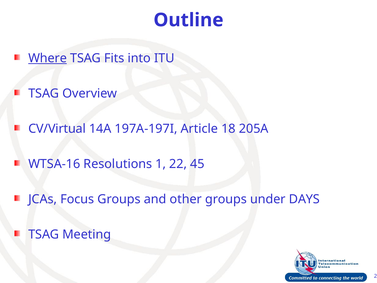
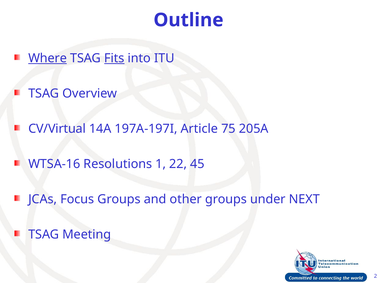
Fits underline: none -> present
18: 18 -> 75
DAYS: DAYS -> NEXT
